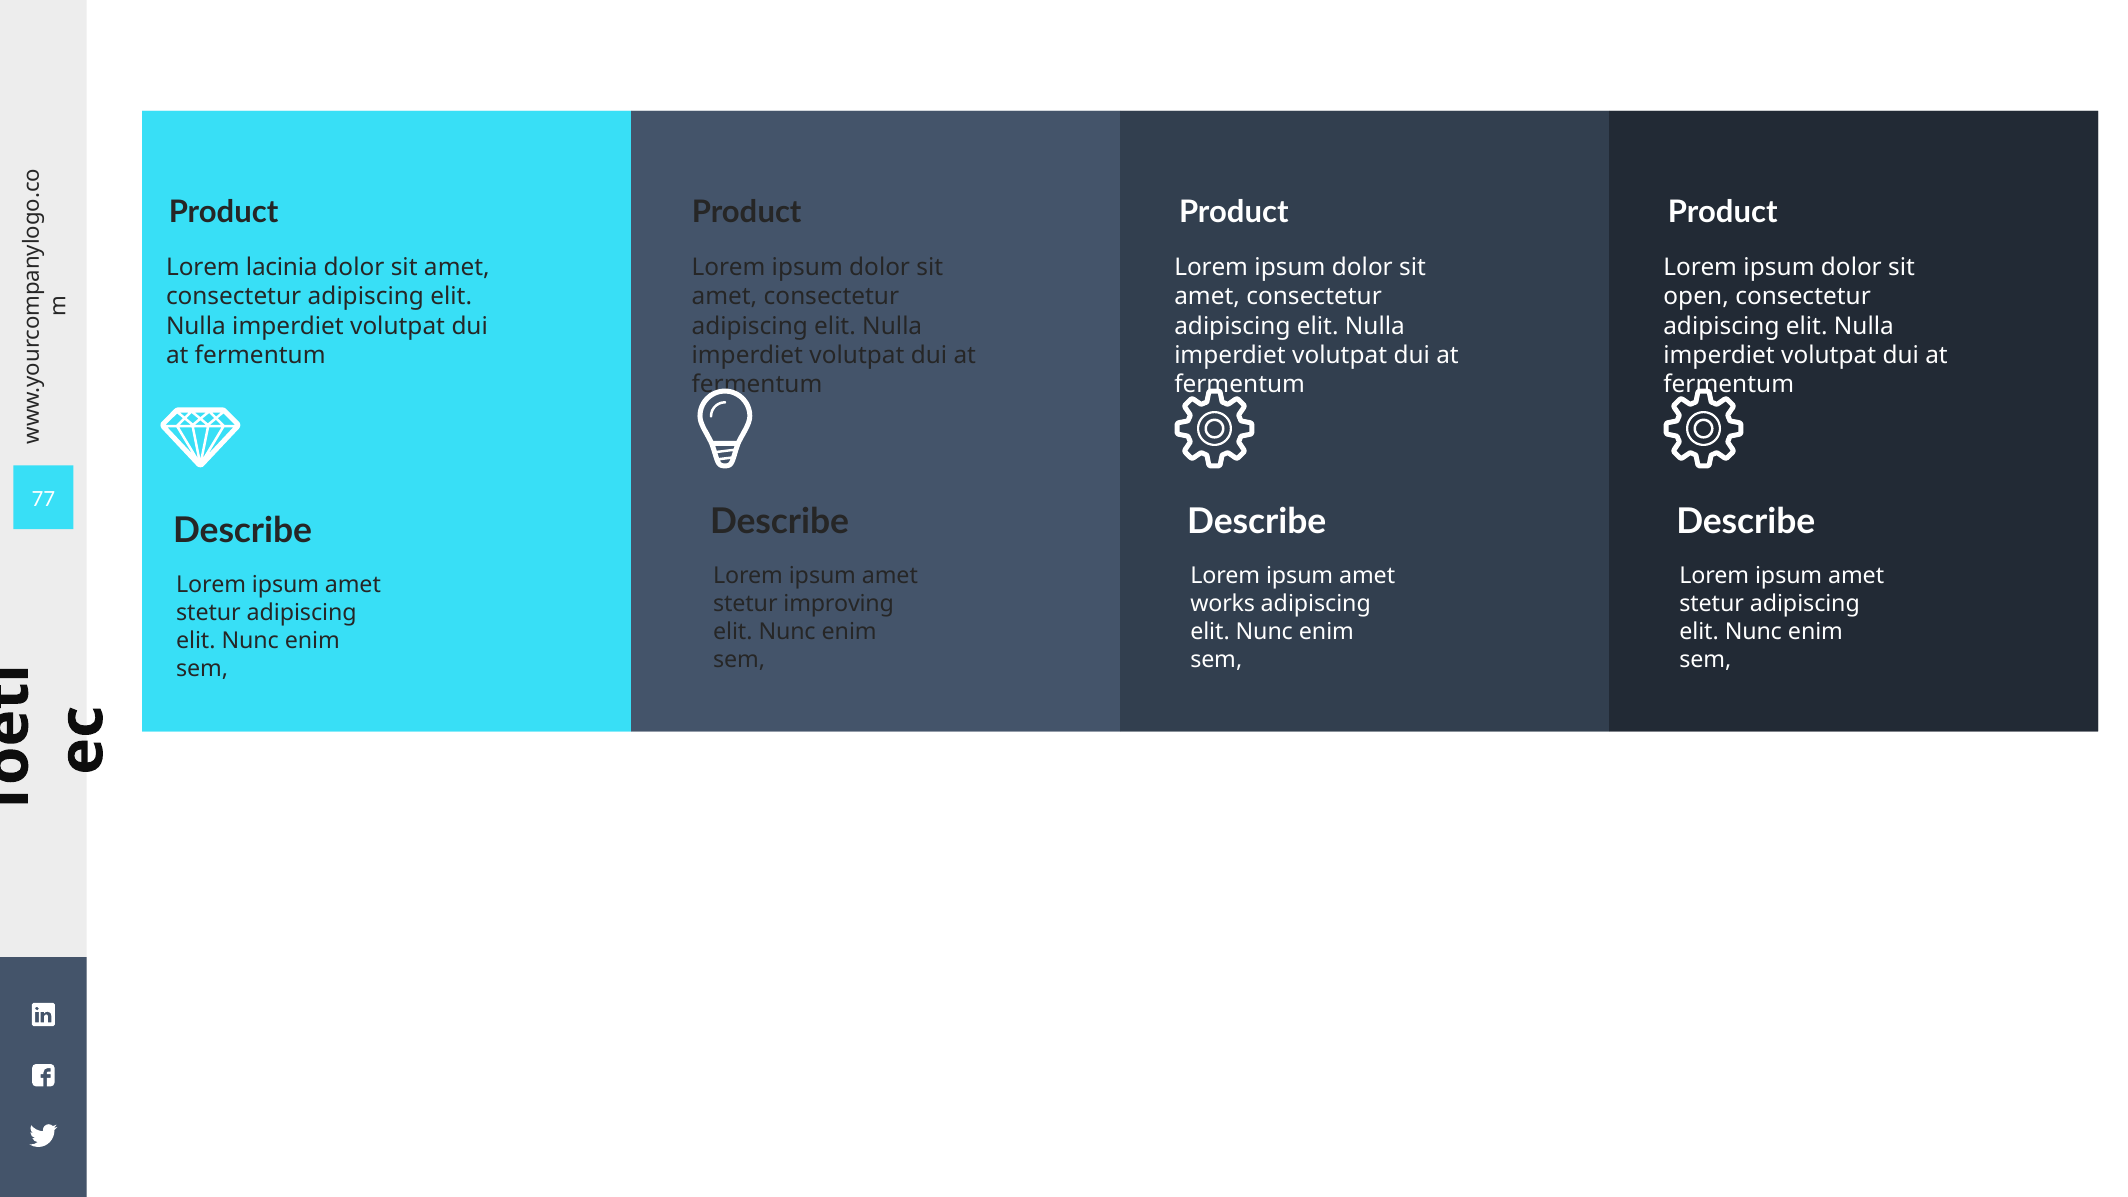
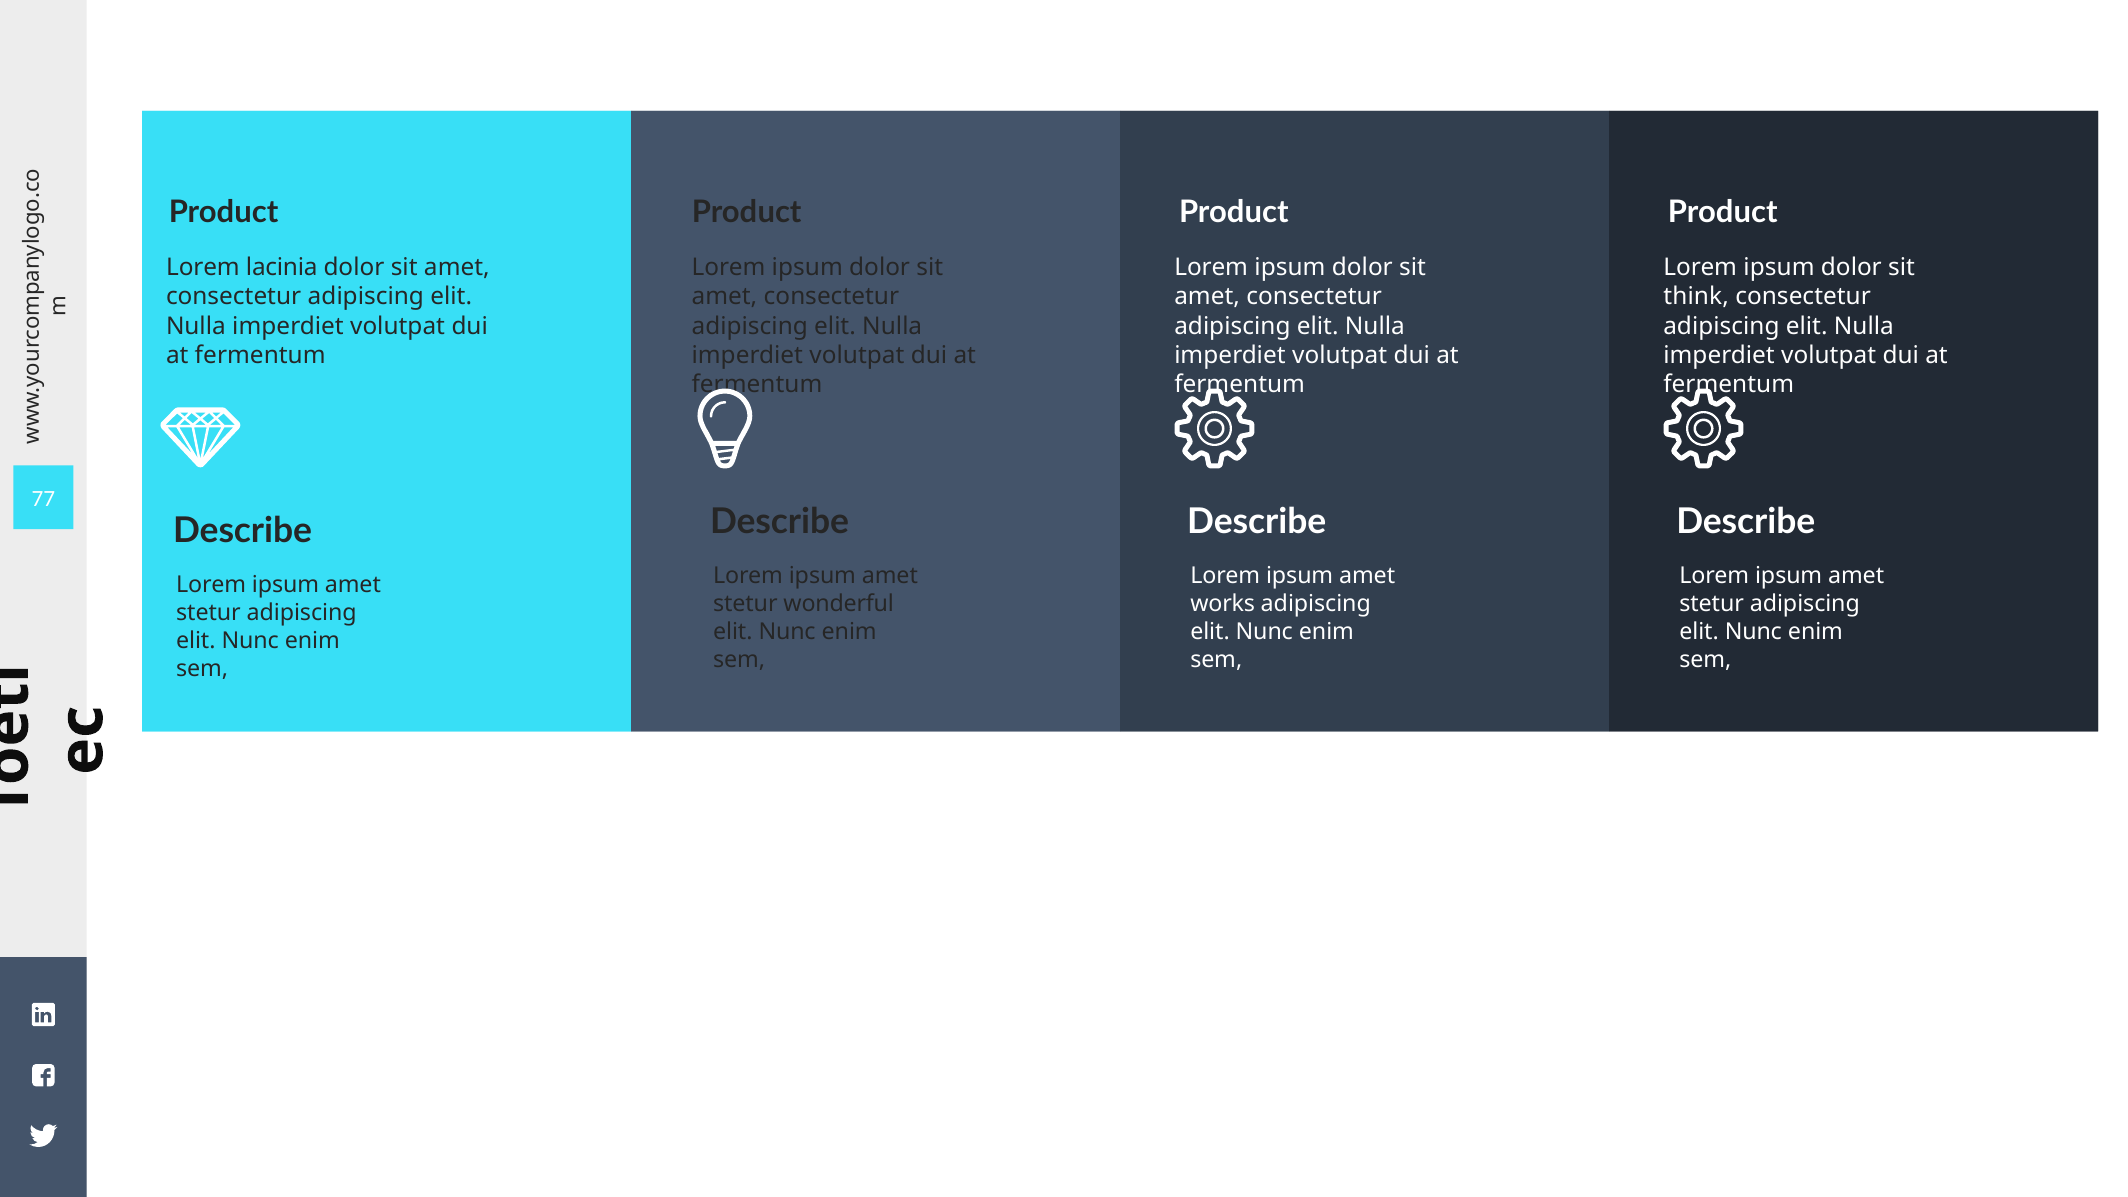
open: open -> think
improving: improving -> wonderful
